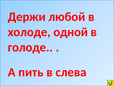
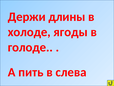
любой: любой -> длины
одной: одной -> ягоды
